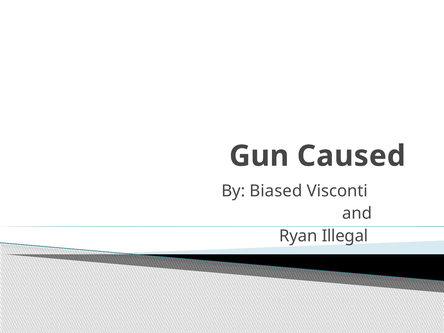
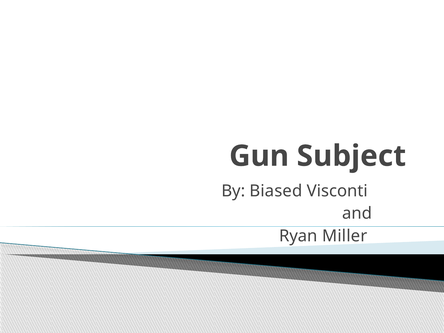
Caused: Caused -> Subject
Illegal: Illegal -> Miller
